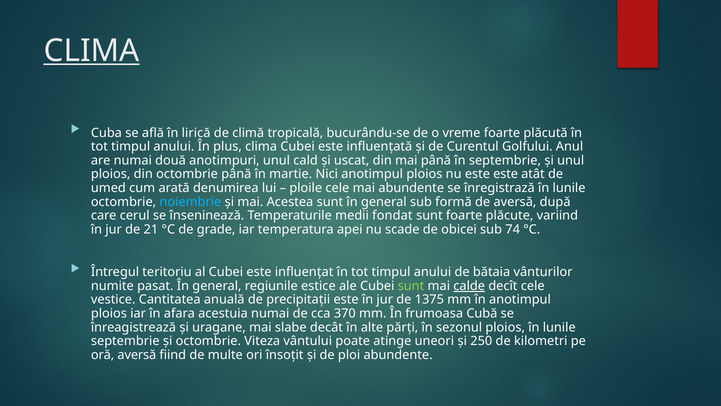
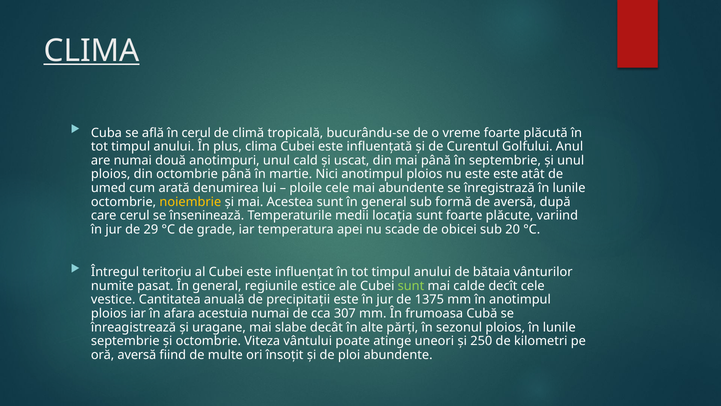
în lirică: lirică -> cerul
noiembrie colour: light blue -> yellow
fondat: fondat -> locația
21: 21 -> 29
74: 74 -> 20
calde underline: present -> none
370: 370 -> 307
